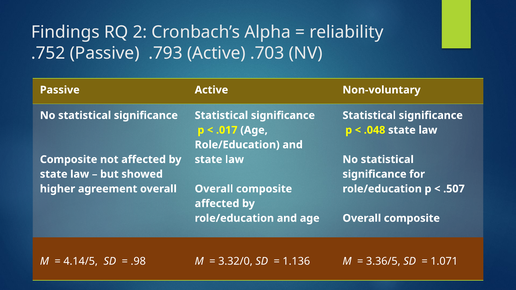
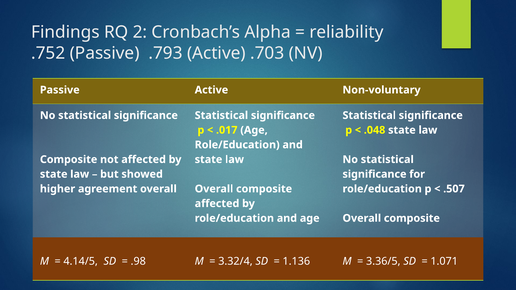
3.32/0: 3.32/0 -> 3.32/4
